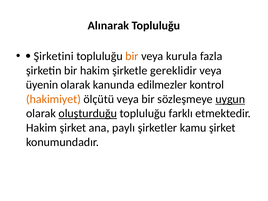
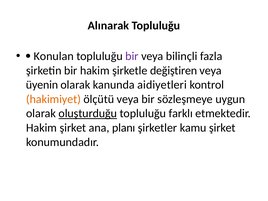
Şirketini: Şirketini -> Konulan
bir at (132, 56) colour: orange -> purple
kurula: kurula -> bilinçli
gereklidir: gereklidir -> değiştiren
edilmezler: edilmezler -> aidiyetleri
uygun underline: present -> none
paylı: paylı -> planı
